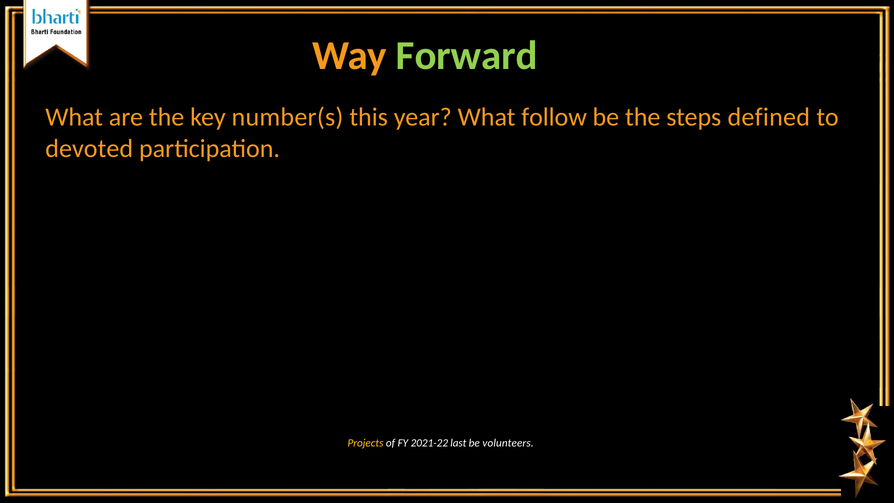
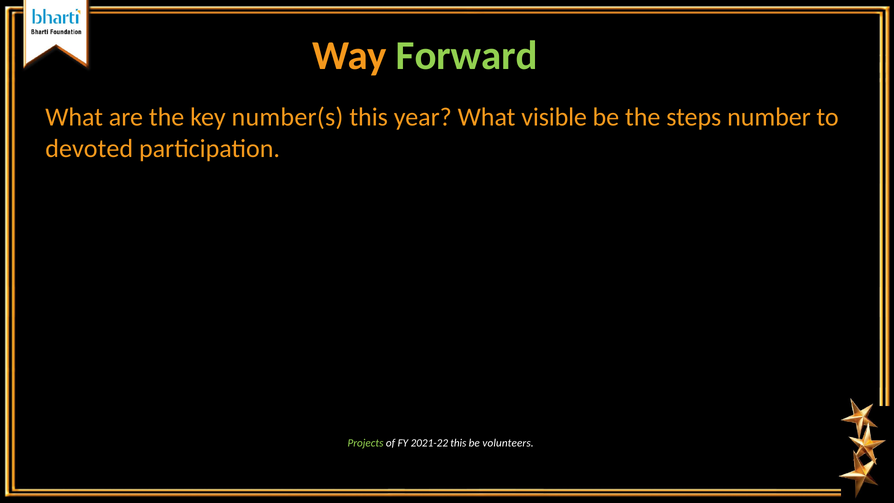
follow: follow -> visible
defined: defined -> number
Projects colour: yellow -> light green
2021-22 last: last -> this
